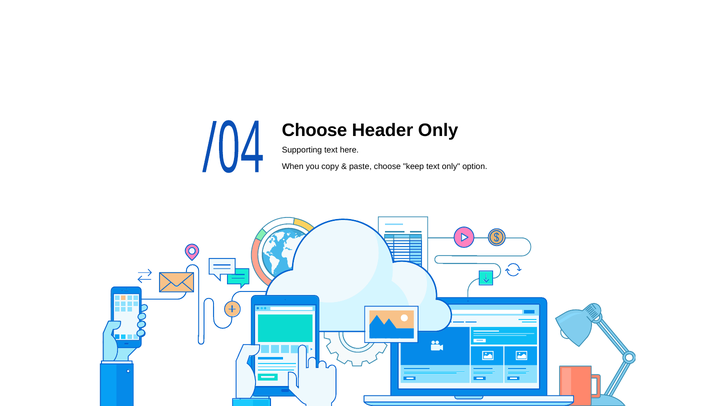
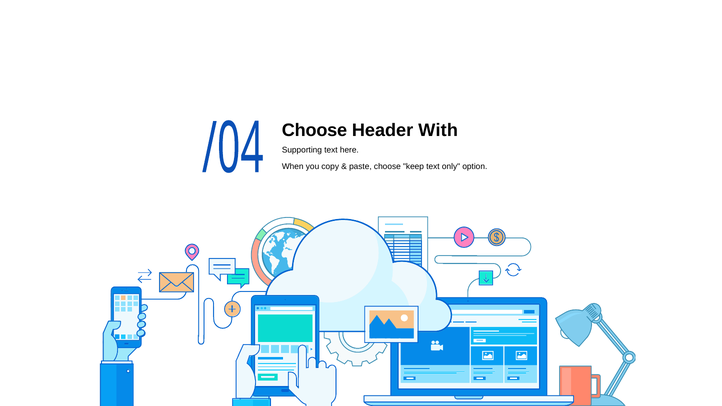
Header Only: Only -> With
